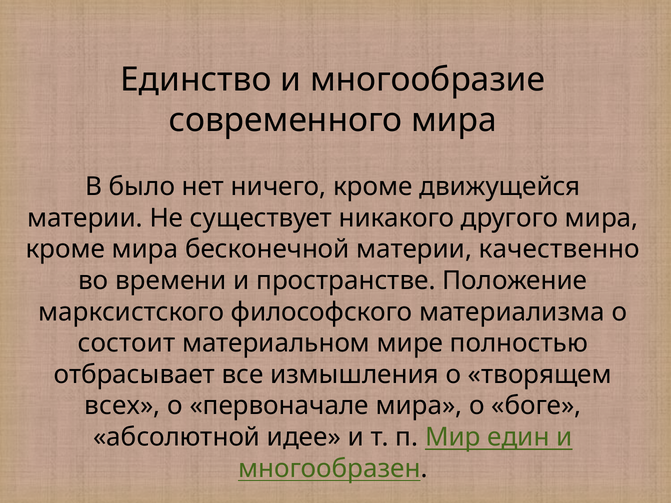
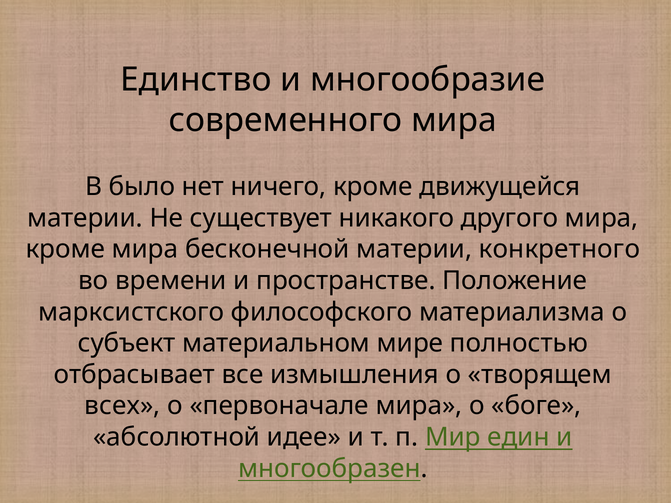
качественно: качественно -> конкретного
состоит: состоит -> субъект
